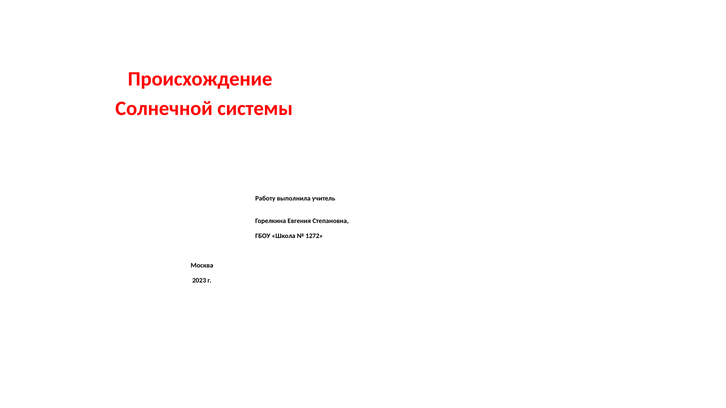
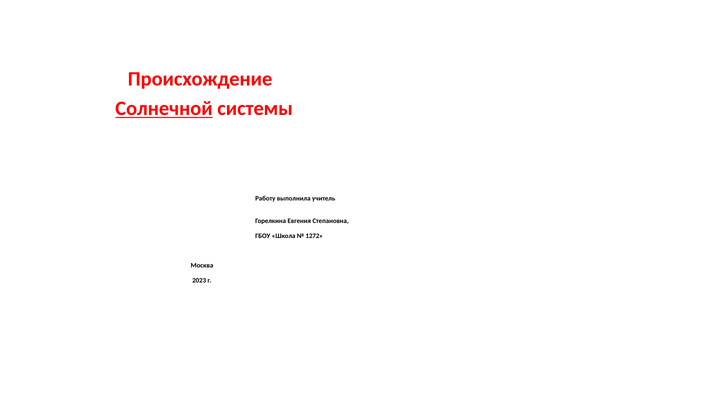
Солнечной underline: none -> present
